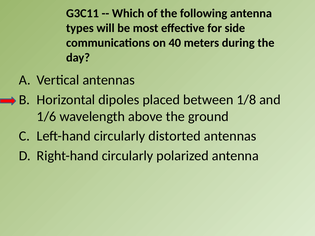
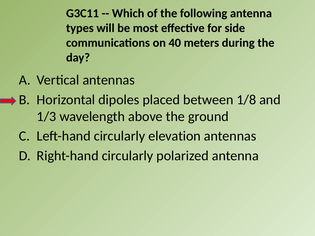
1/6: 1/6 -> 1/3
distorted: distorted -> elevation
